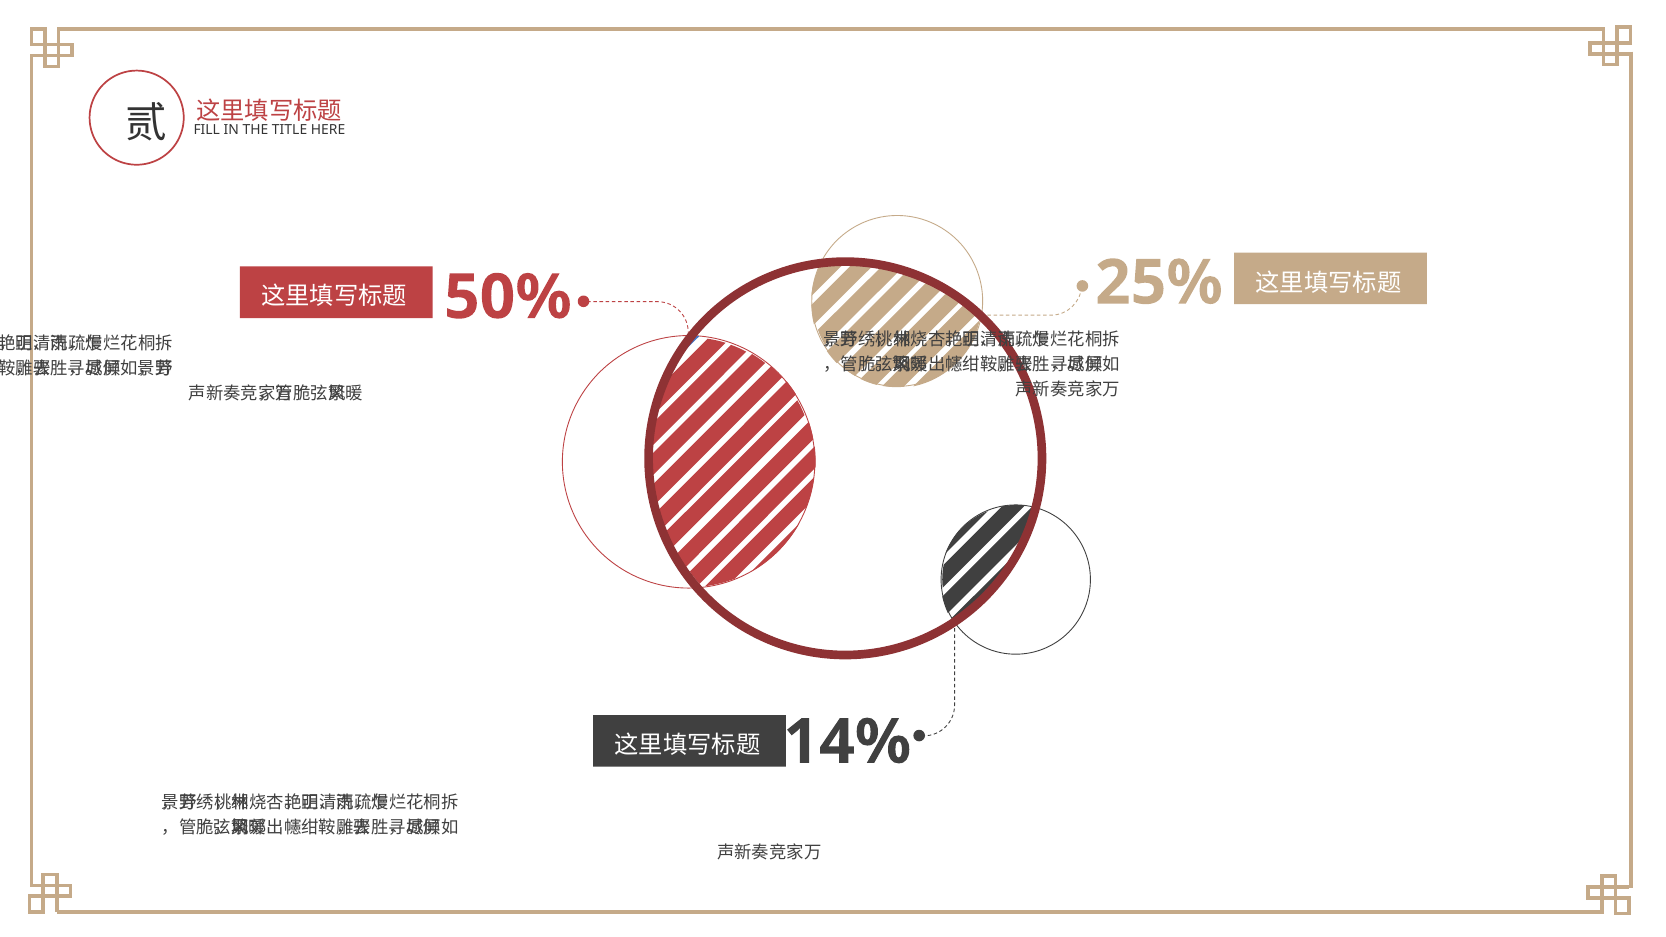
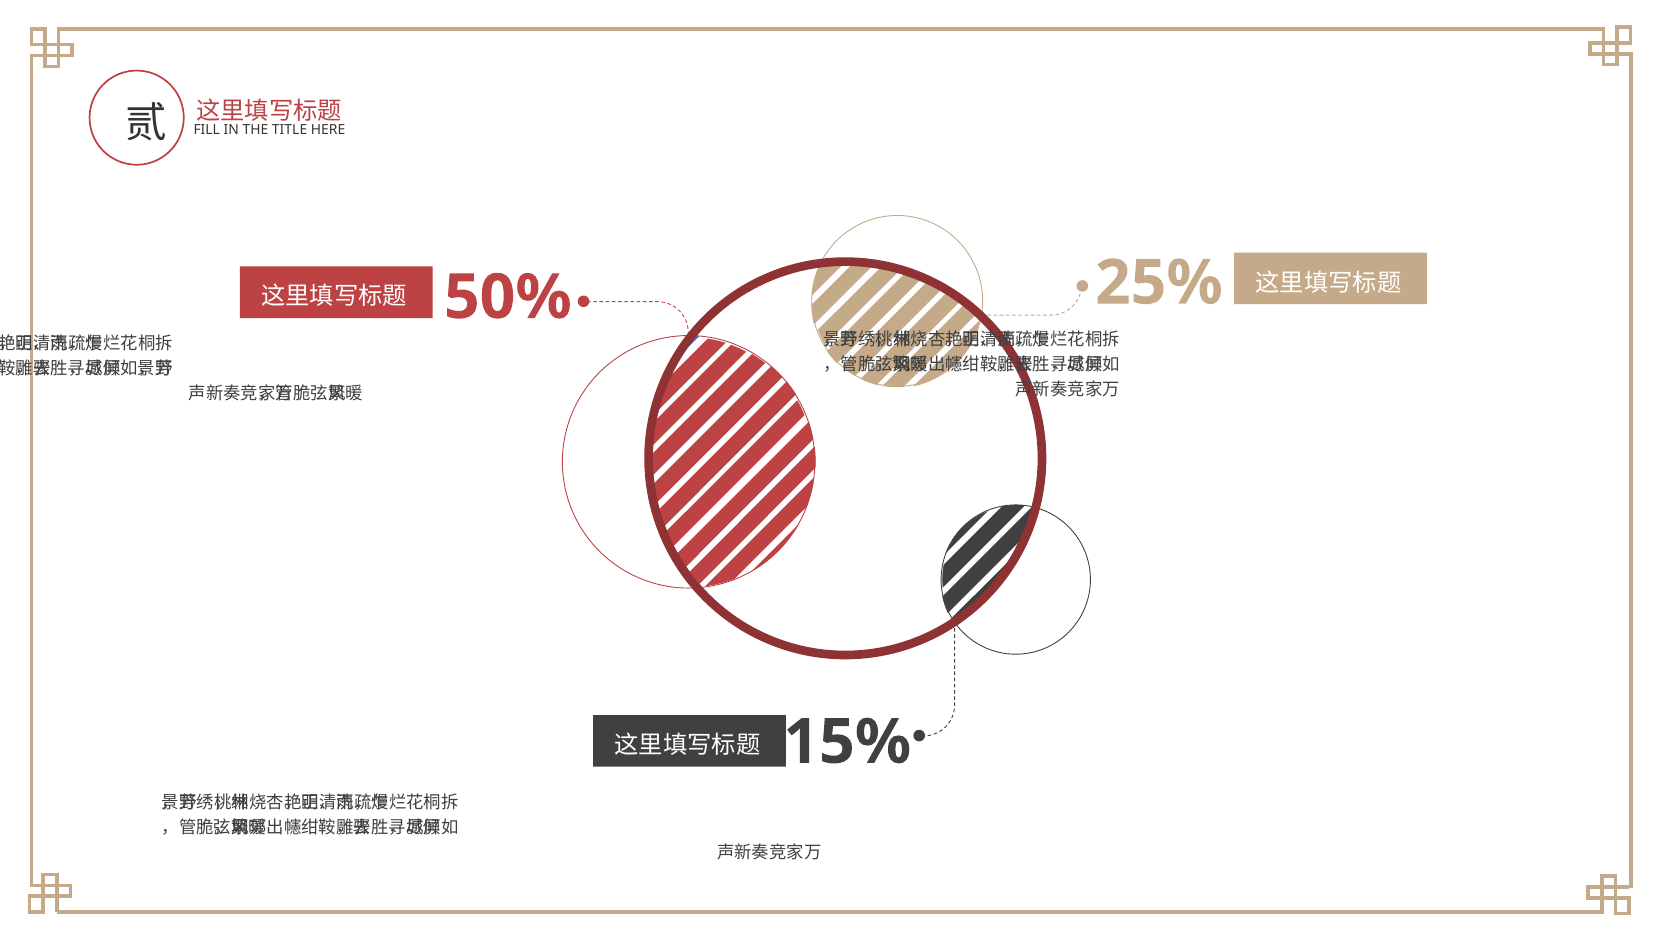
14%: 14% -> 15%
